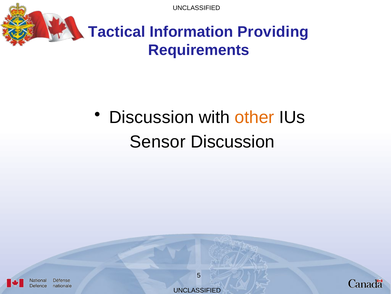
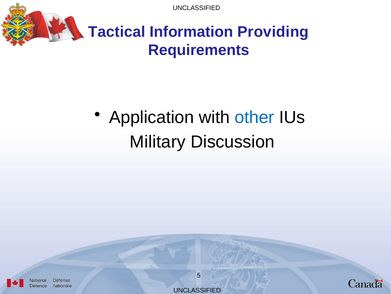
Discussion at (151, 117): Discussion -> Application
other colour: orange -> blue
Sensor: Sensor -> Military
